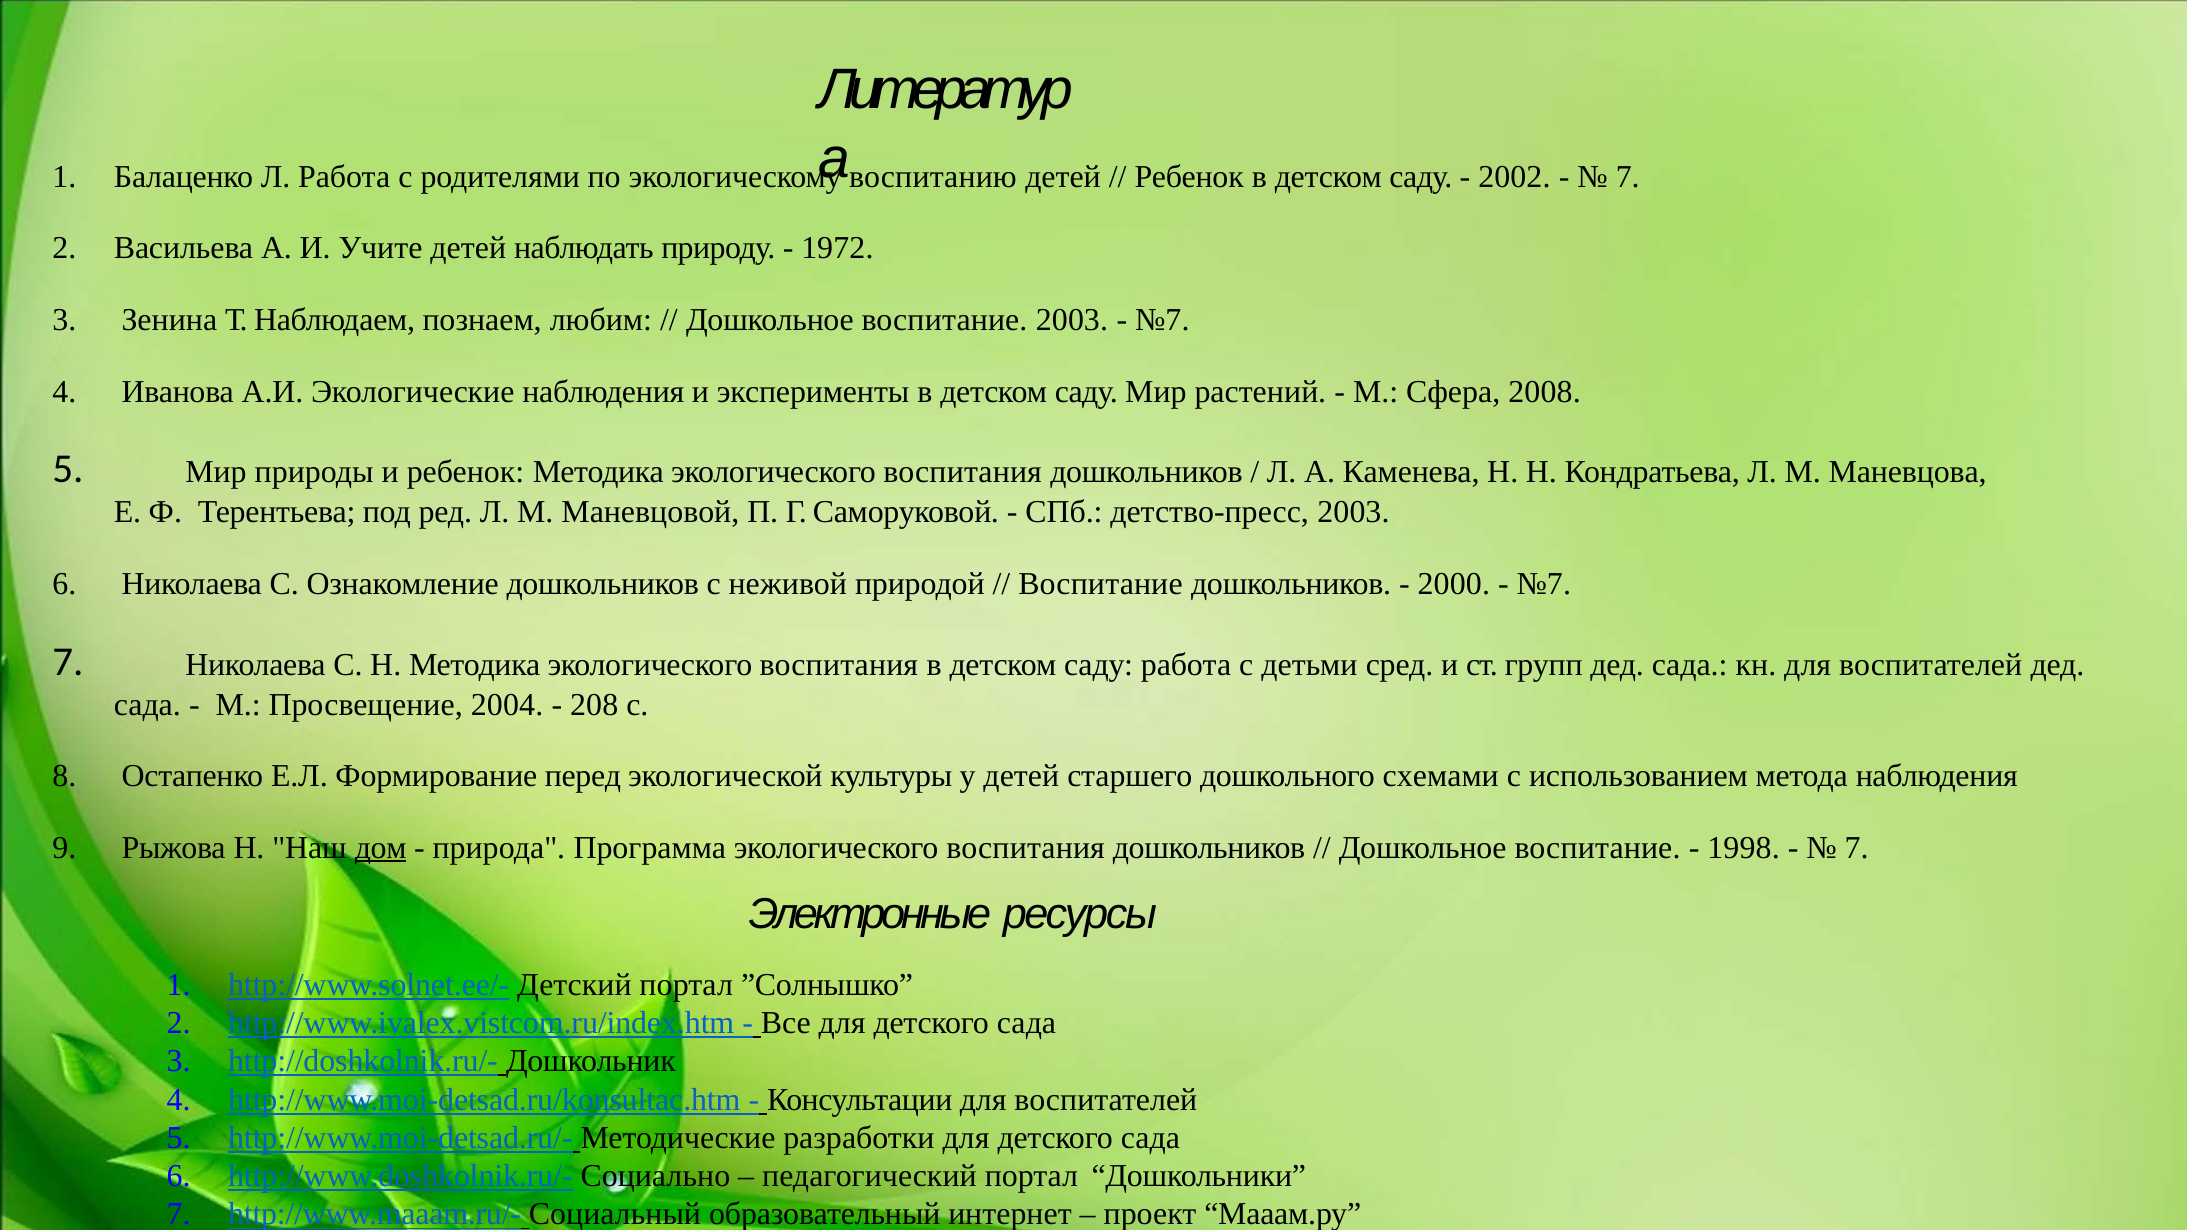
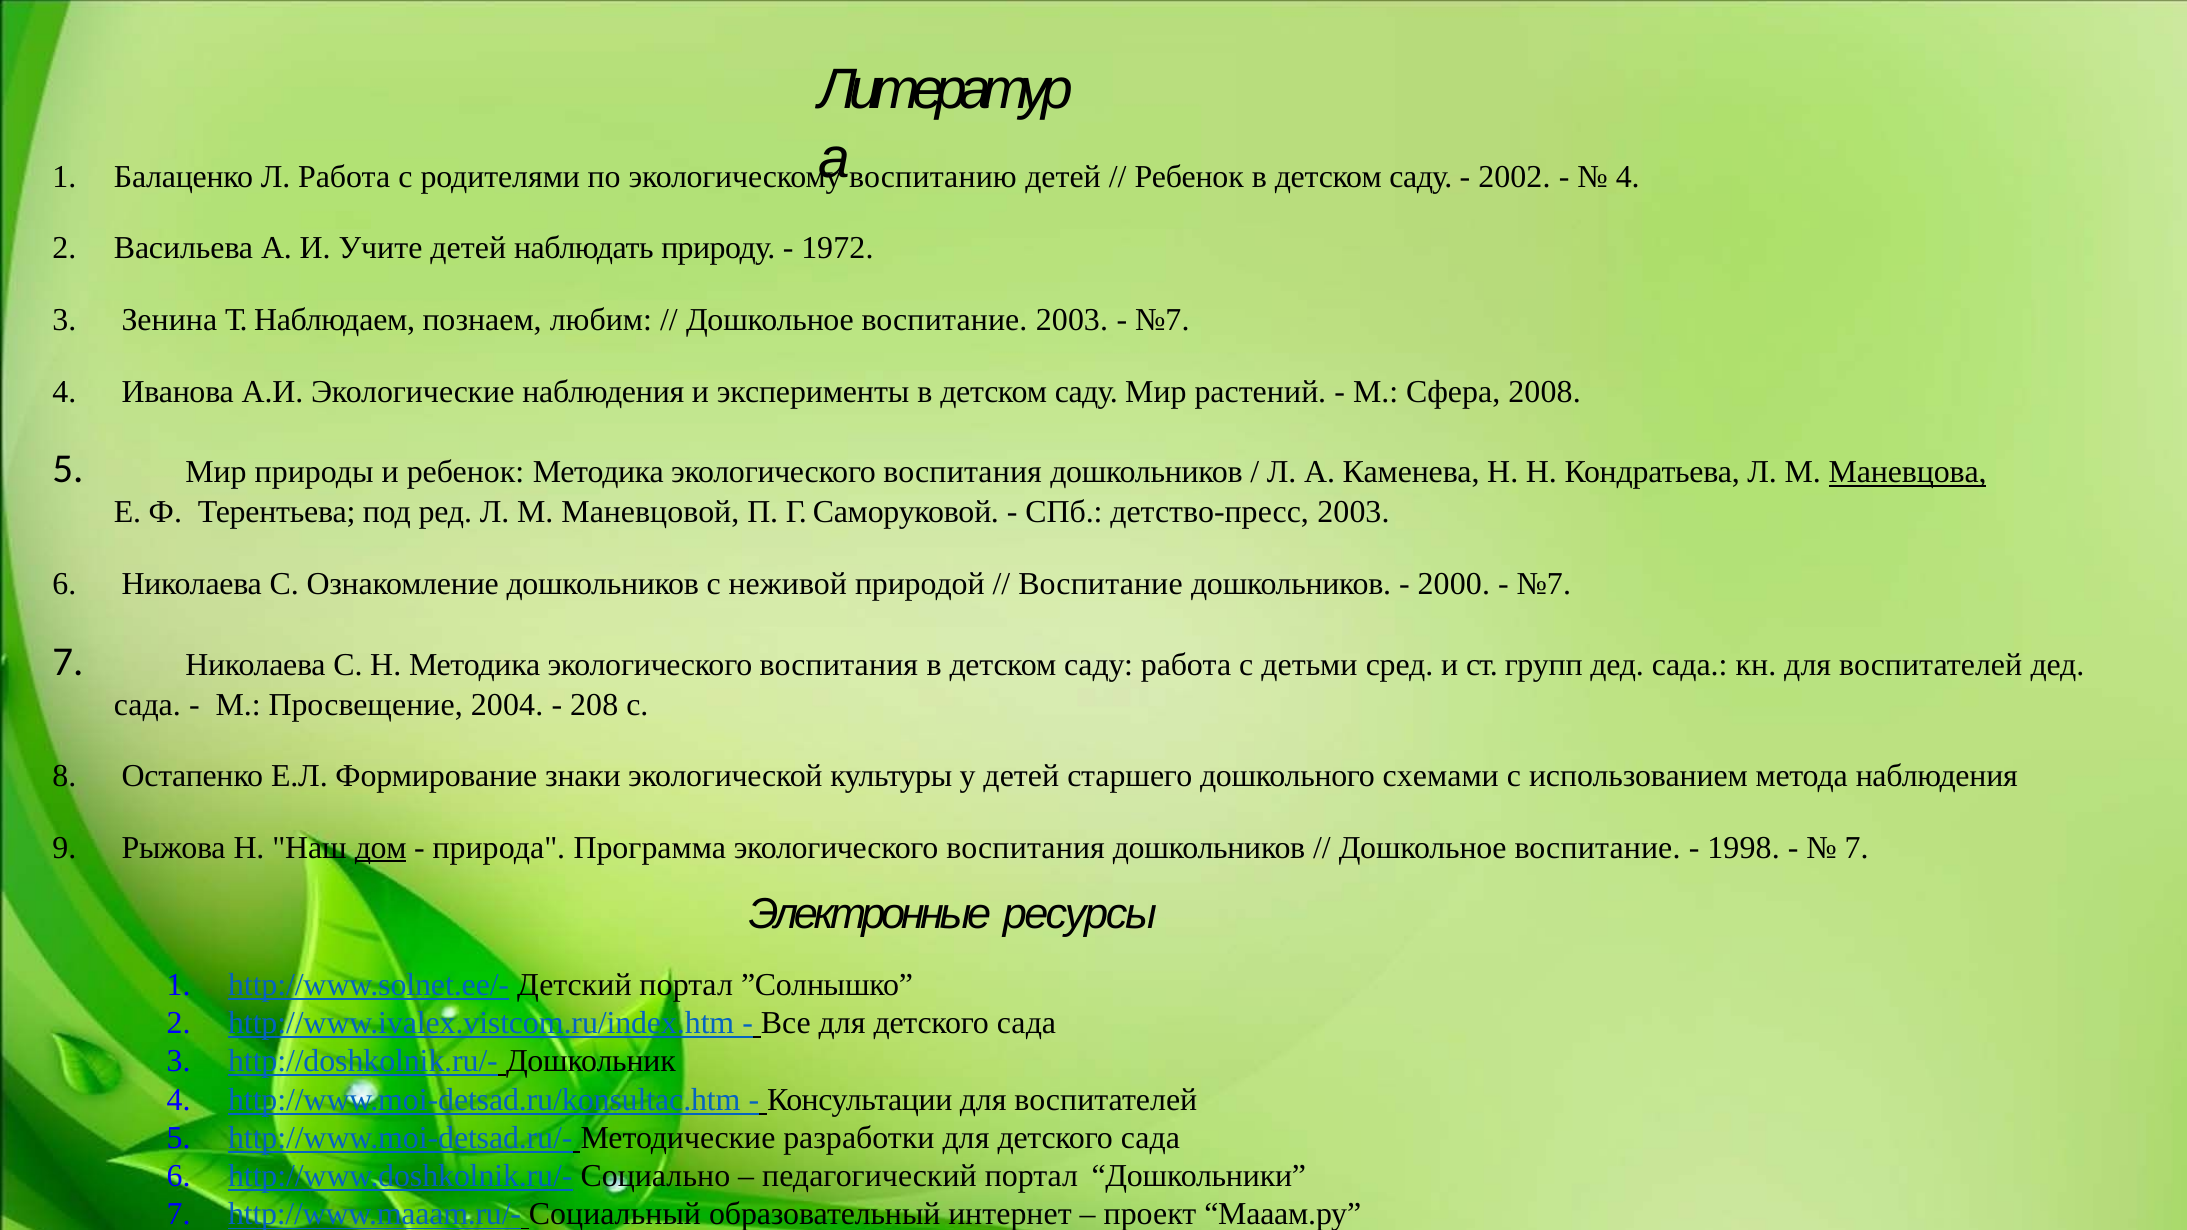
7 at (1628, 177): 7 -> 4
Маневцова underline: none -> present
перед: перед -> знаки
